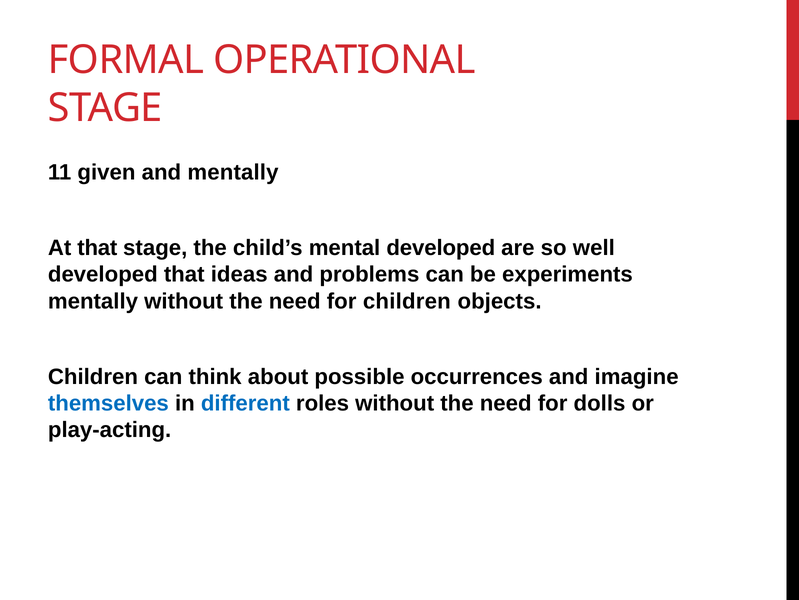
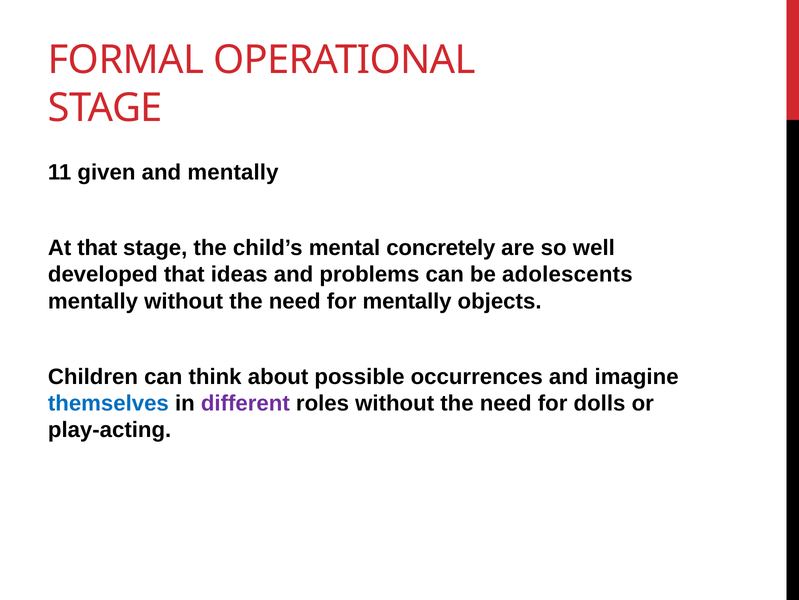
mental developed: developed -> concretely
experiments: experiments -> adolescents
for children: children -> mentally
different colour: blue -> purple
